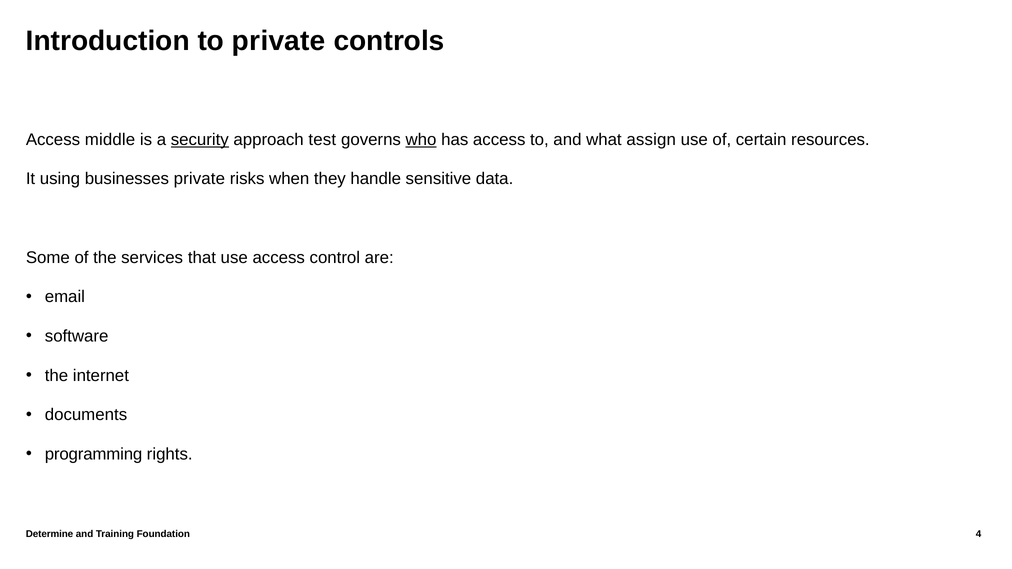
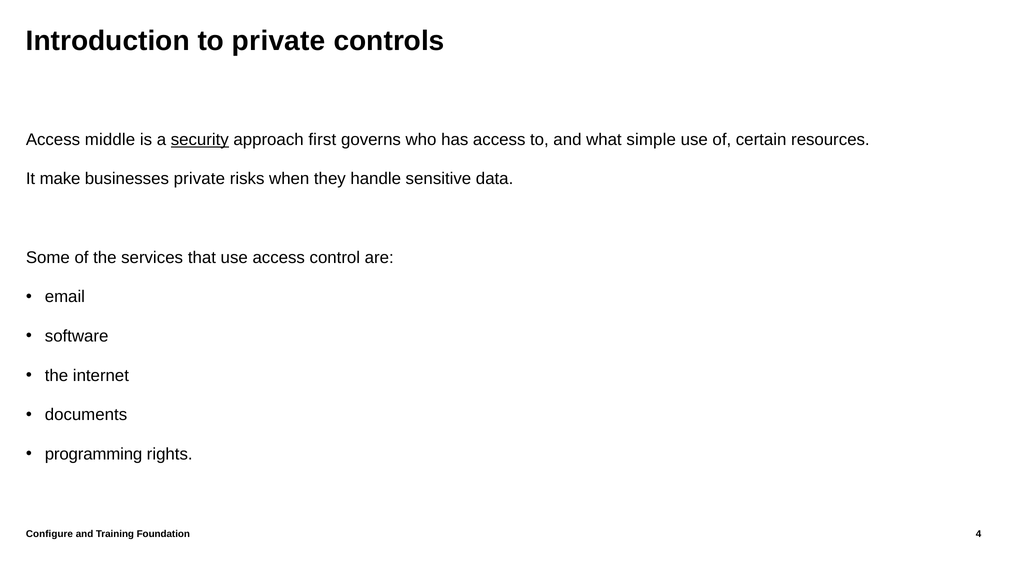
test: test -> first
who underline: present -> none
assign: assign -> simple
using: using -> make
Determine: Determine -> Configure
